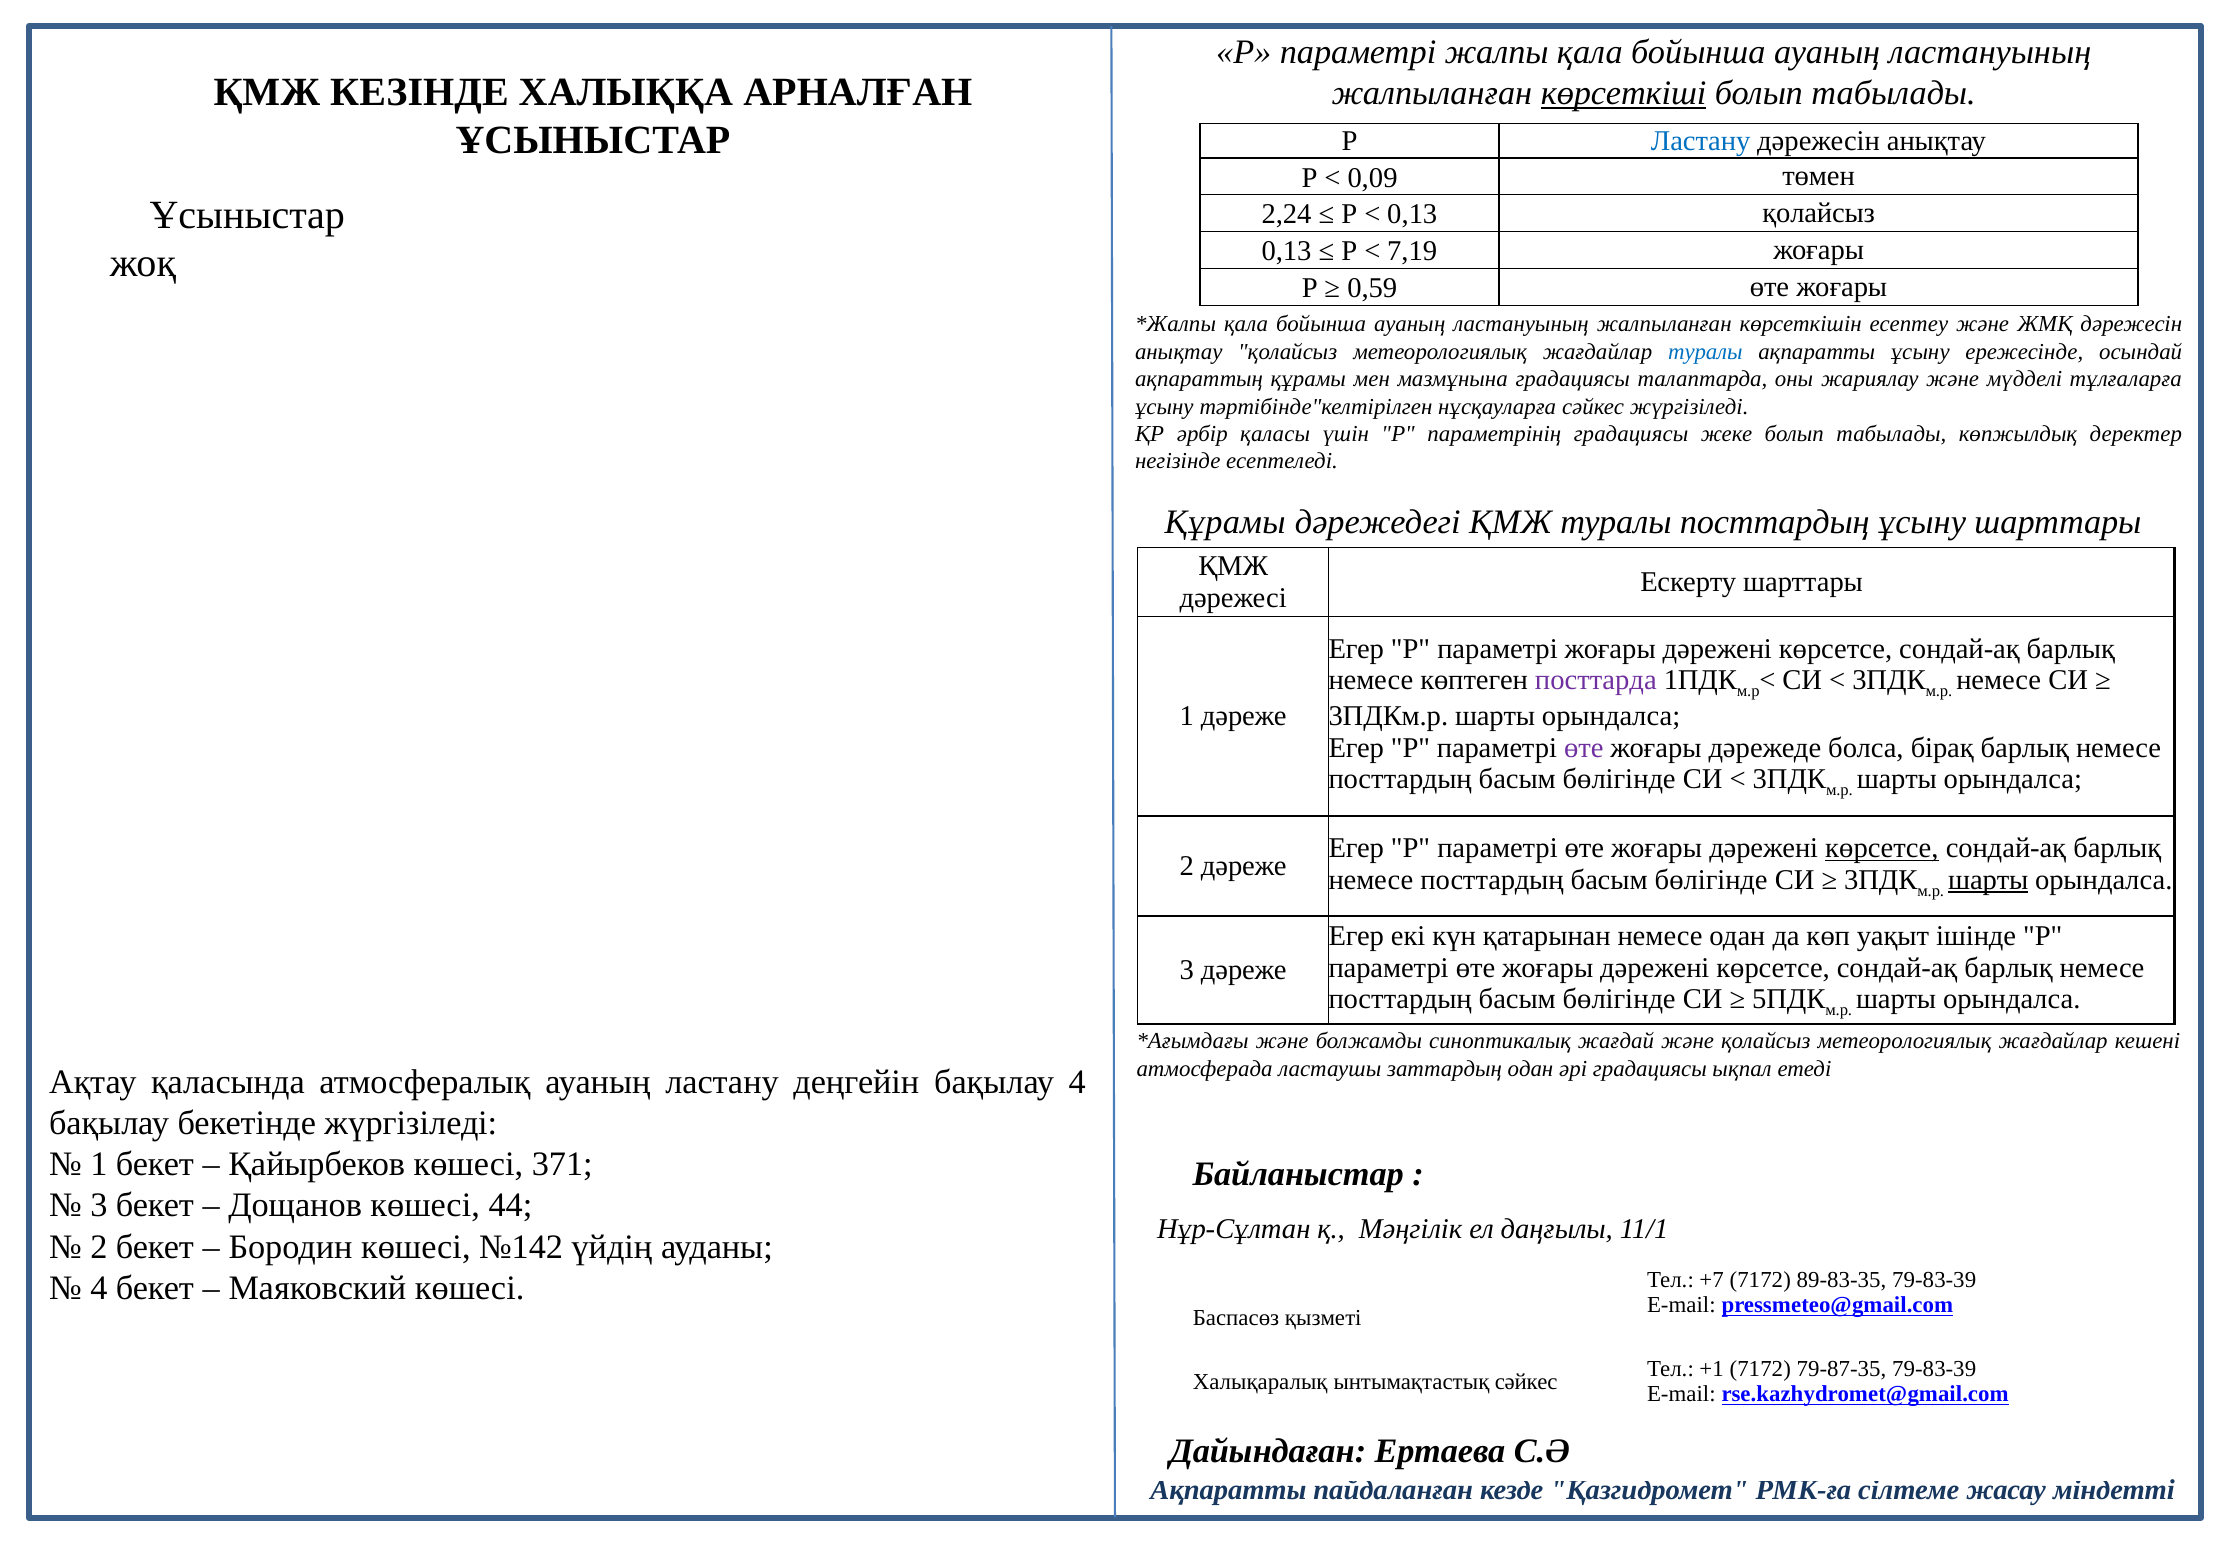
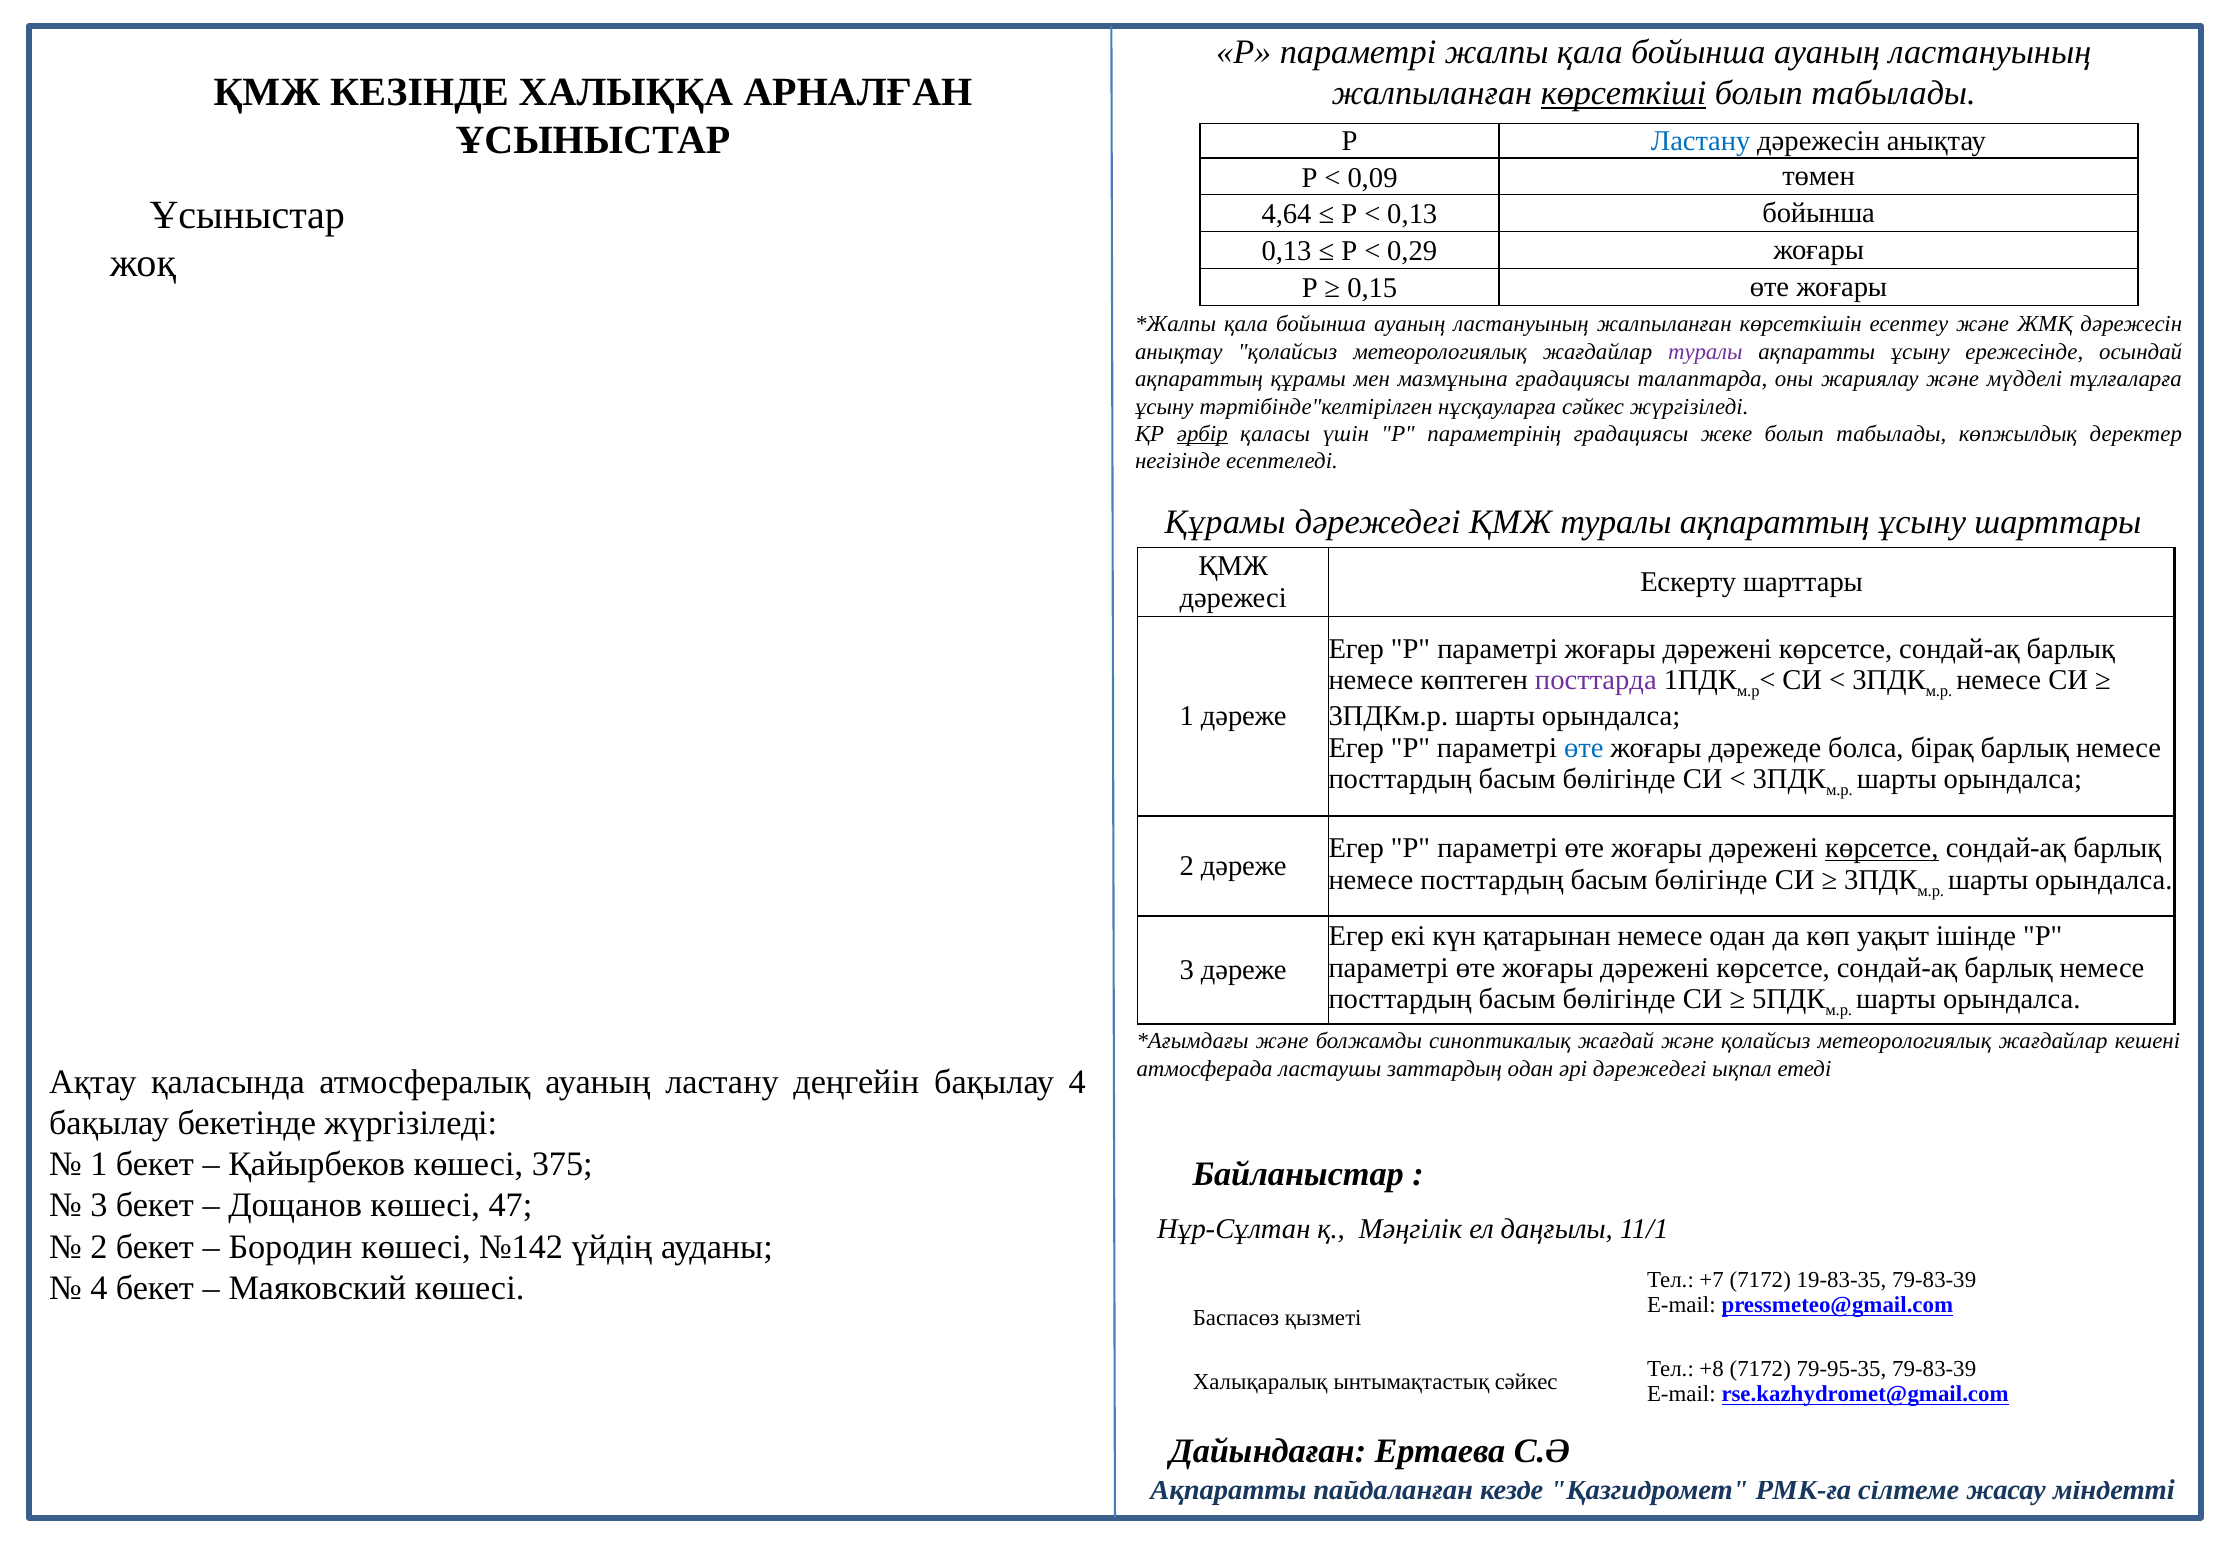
2,24: 2,24 -> 4,64
0,13 қолайсыз: қолайсыз -> бойынша
7,19: 7,19 -> 0,29
0,59: 0,59 -> 0,15
туралы at (1705, 352) colour: blue -> purple
әрбір underline: none -> present
туралы посттардың: посттардың -> ақпараттың
өте at (1584, 748) colour: purple -> blue
шарты at (1988, 880) underline: present -> none
әрі градациясы: градациясы -> дәрежедегі
371: 371 -> 375
44: 44 -> 47
89-83-35: 89-83-35 -> 19-83-35
+1: +1 -> +8
79-87-35: 79-87-35 -> 79-95-35
